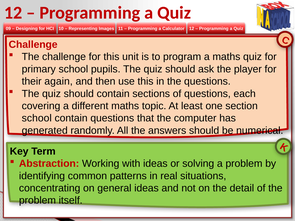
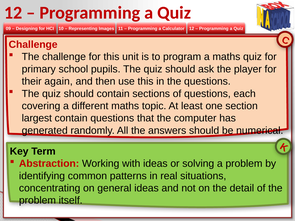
school at (37, 118): school -> largest
